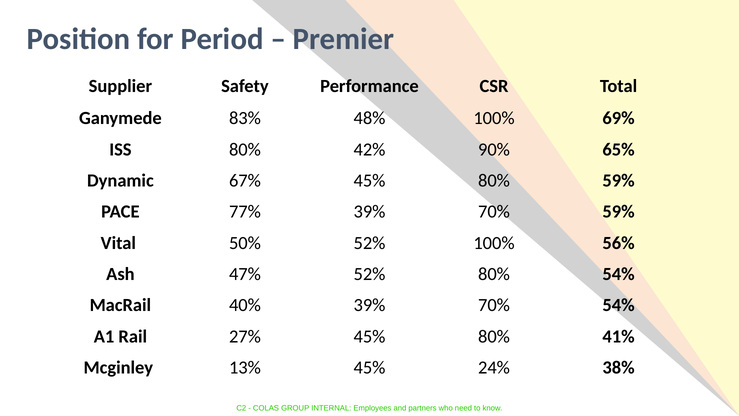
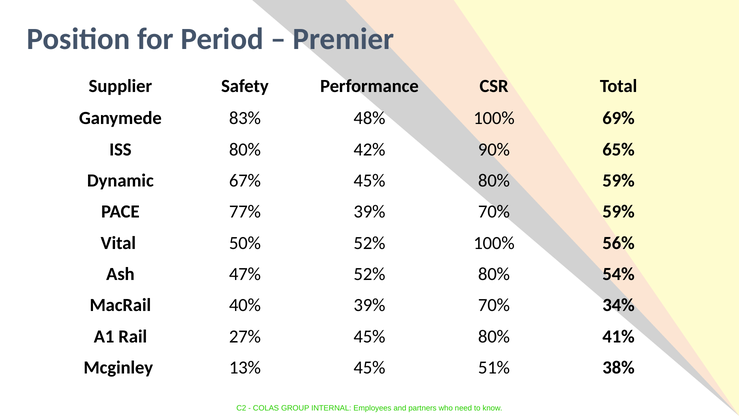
70% 54%: 54% -> 34%
24%: 24% -> 51%
